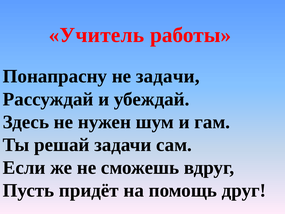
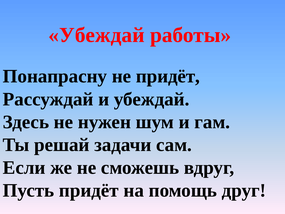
Учитель at (96, 35): Учитель -> Убеждай
не задачи: задачи -> придёт
